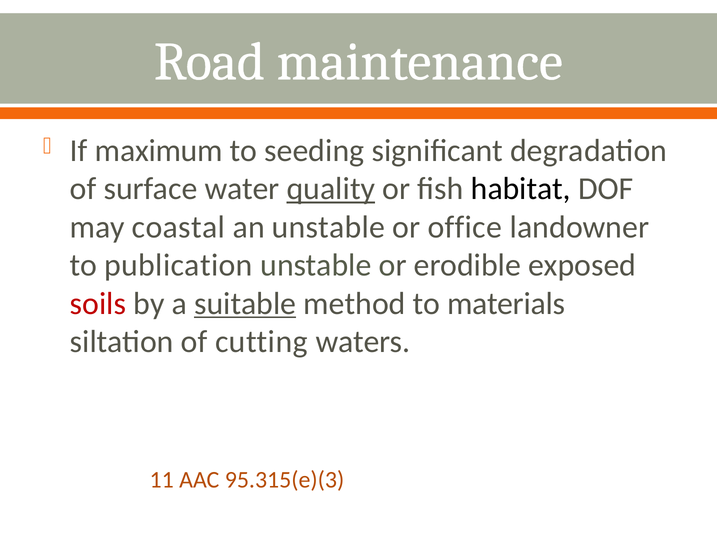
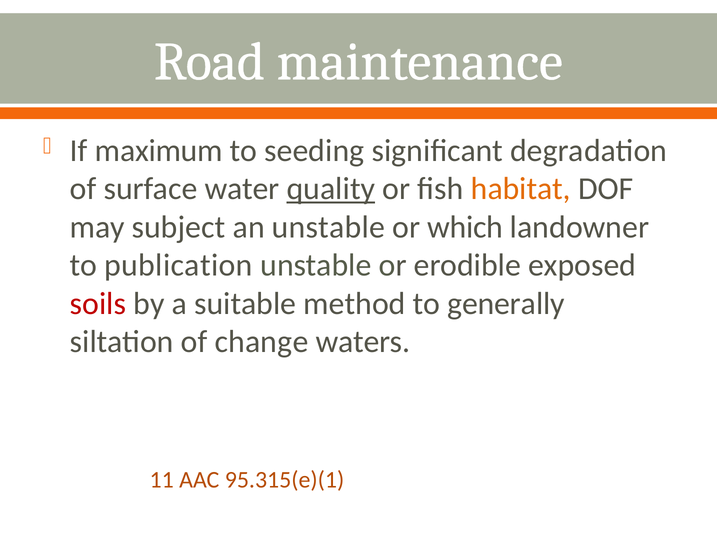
habitat colour: black -> orange
coastal: coastal -> subject
office: office -> which
suitable underline: present -> none
materials: materials -> generally
cutting: cutting -> change
95.315(e)(3: 95.315(e)(3 -> 95.315(e)(1
